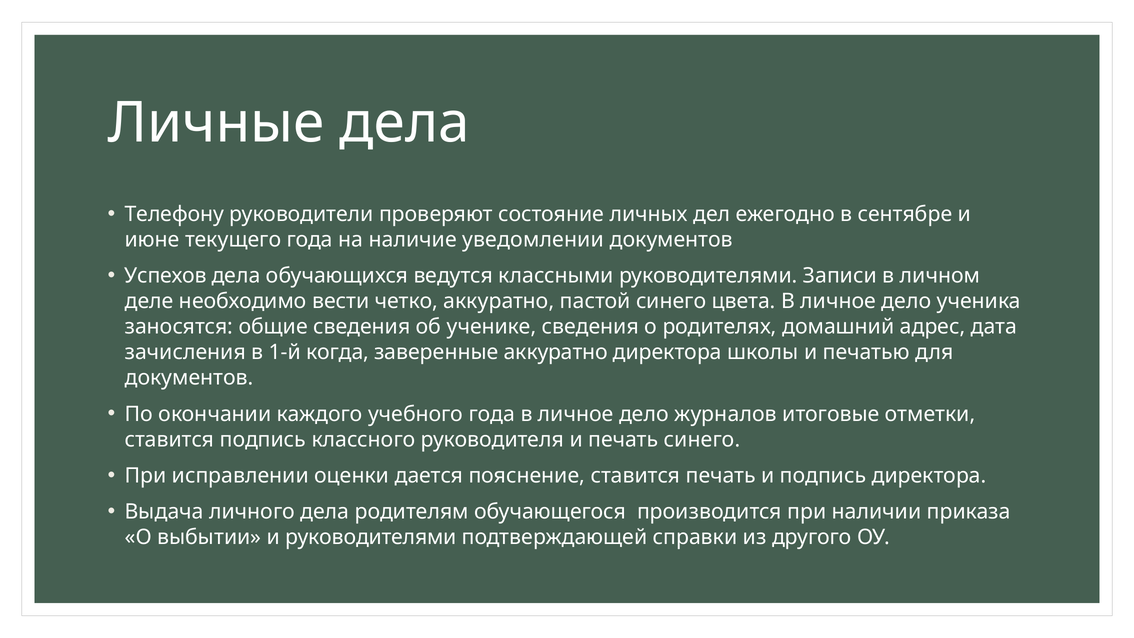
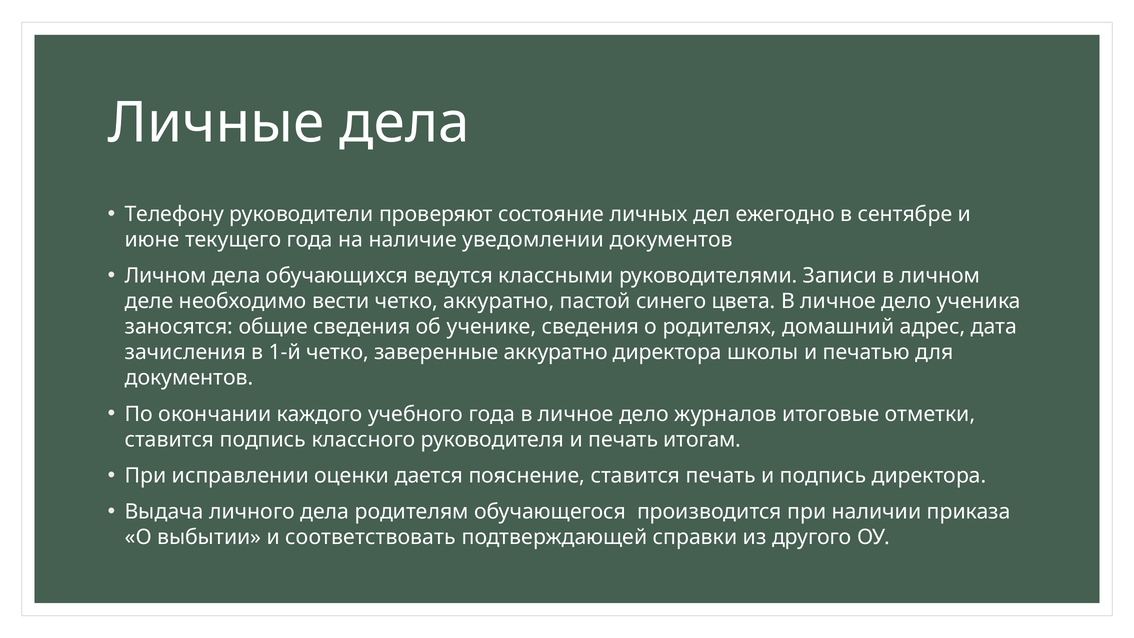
Успехов at (166, 276): Успехов -> Личном
1-й когда: когда -> четко
печать синего: синего -> итогам
и руководителями: руководителями -> соответствовать
